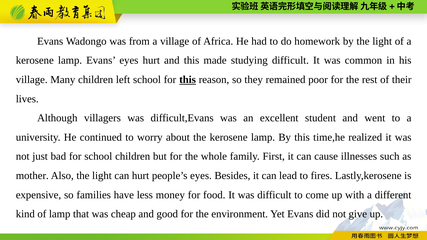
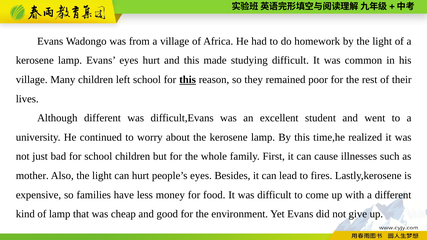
Although villagers: villagers -> different
